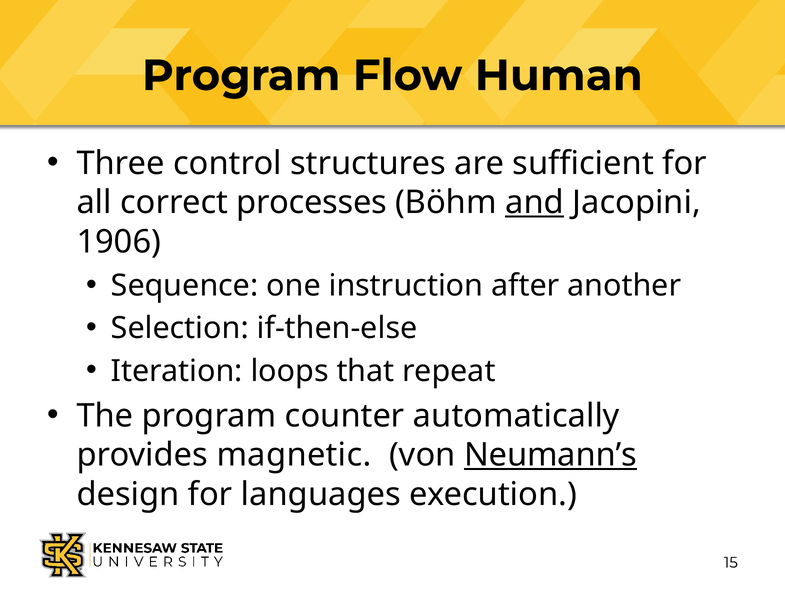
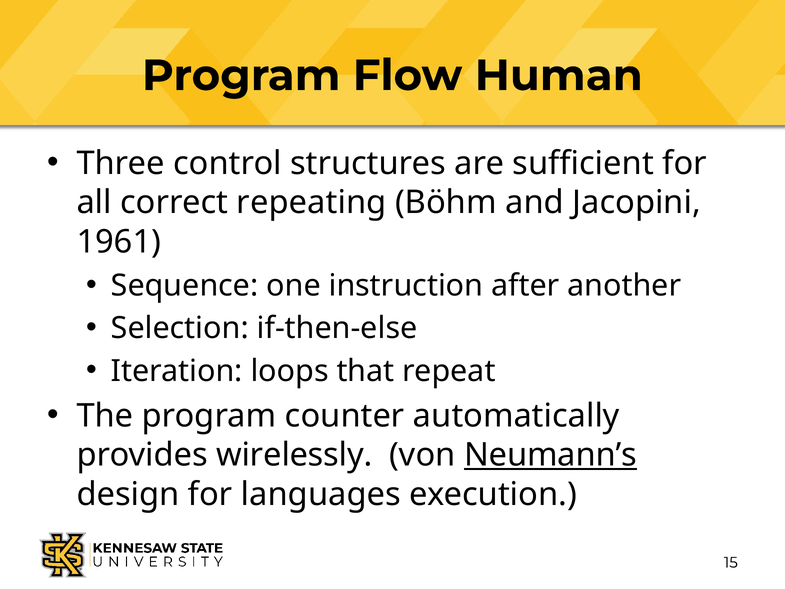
processes: processes -> repeating
and underline: present -> none
1906: 1906 -> 1961
magnetic: magnetic -> wirelessly
